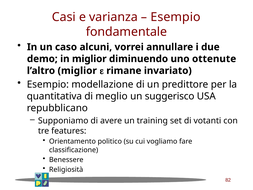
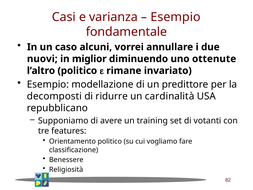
demo: demo -> nuovi
l’altro miglior: miglior -> politico
quantitativa: quantitativa -> decomposti
meglio: meglio -> ridurre
suggerisco: suggerisco -> cardinalità
